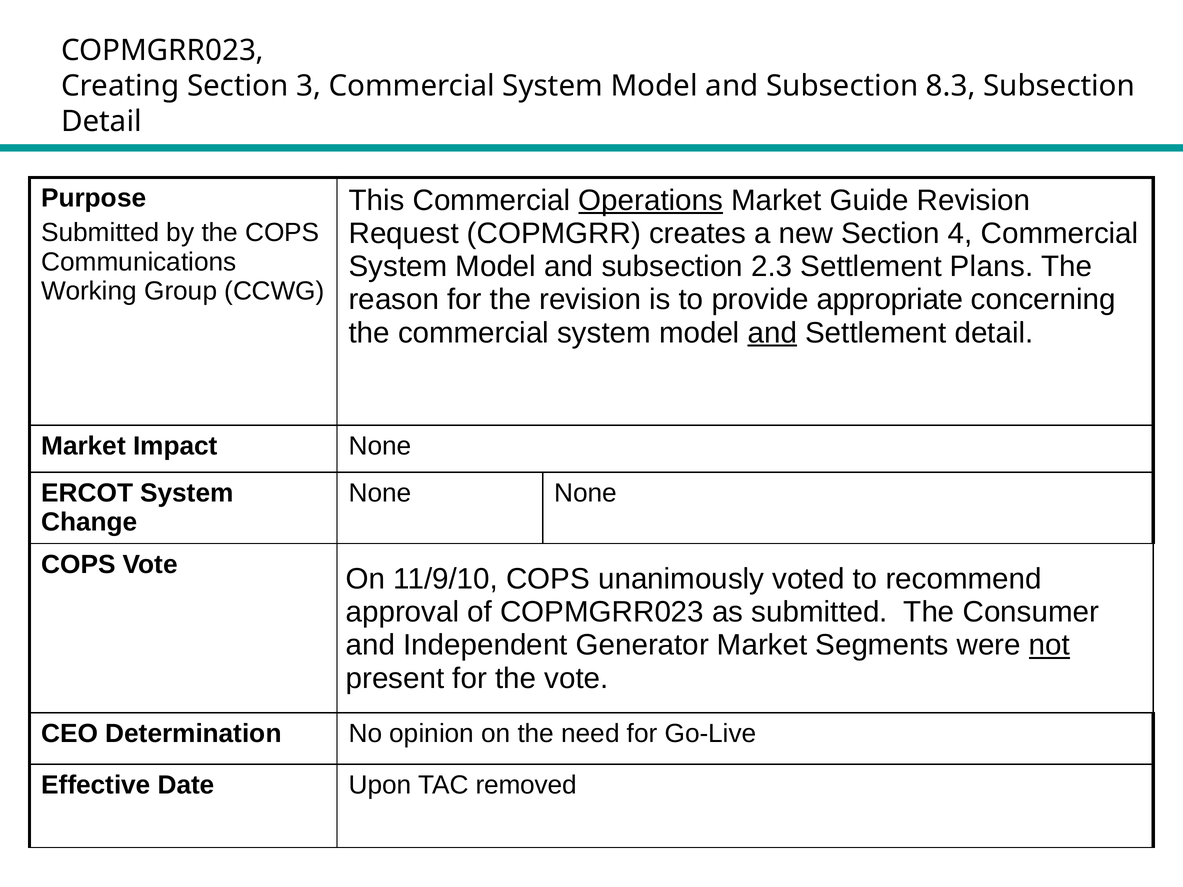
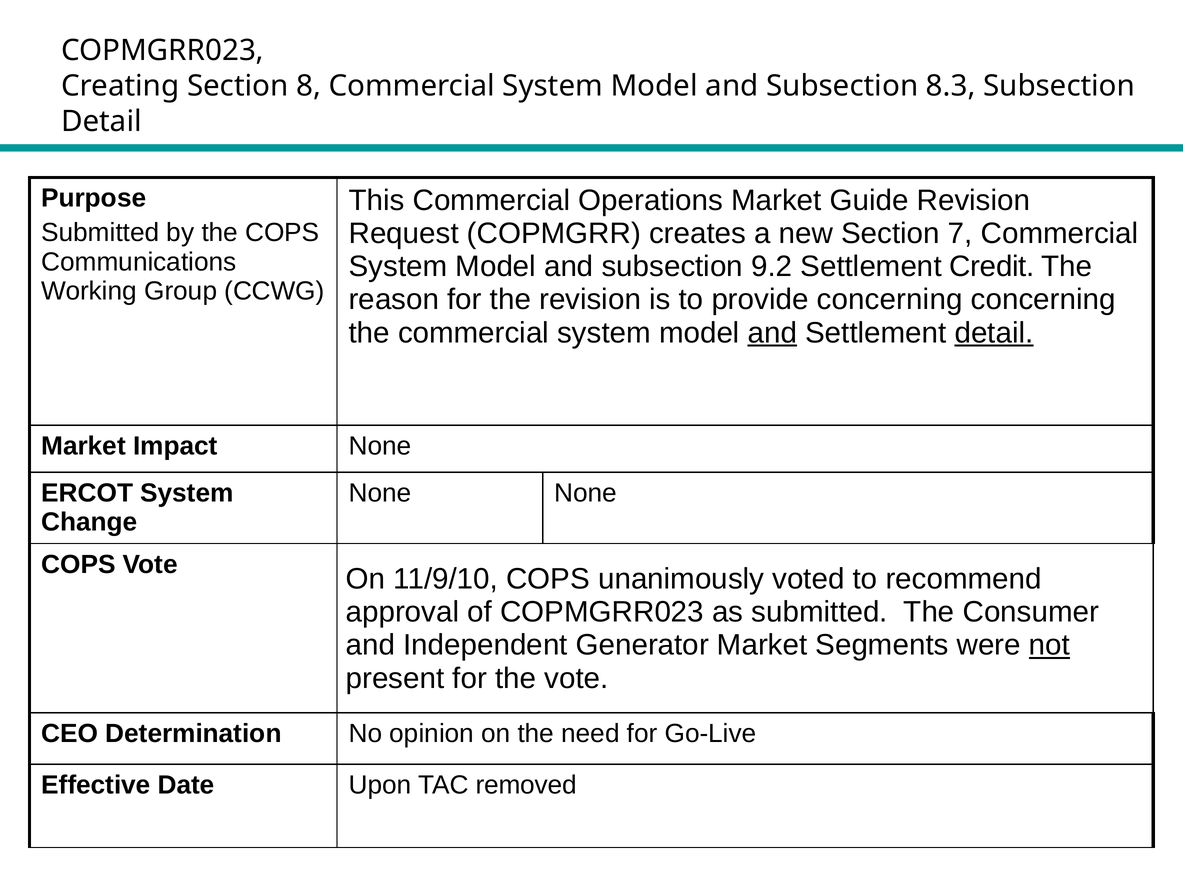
3: 3 -> 8
Operations underline: present -> none
4: 4 -> 7
2.3: 2.3 -> 9.2
Plans: Plans -> Credit
provide appropriate: appropriate -> concerning
detail at (994, 333) underline: none -> present
